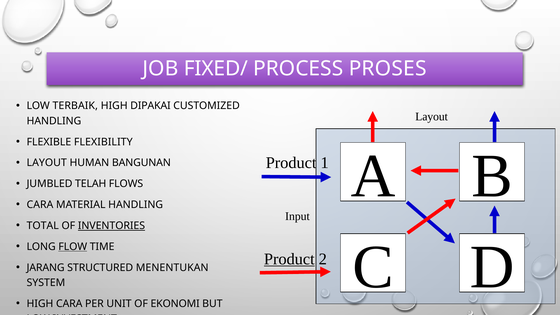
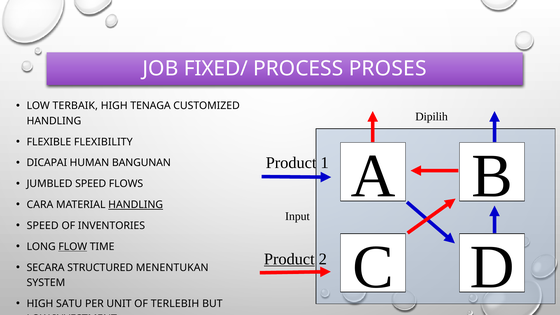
DIPAKAI: DIPAKAI -> TENAGA
Layout at (432, 117): Layout -> Dipilih
LAYOUT at (47, 163): LAYOUT -> DICAPAI
JUMBLED TELAH: TELAH -> SPEED
HANDLING at (136, 205) underline: none -> present
TOTAL at (43, 226): TOTAL -> SPEED
INVENTORIES underline: present -> none
JARANG: JARANG -> SECARA
HIGH CARA: CARA -> SATU
EKONOMI: EKONOMI -> TERLEBIH
